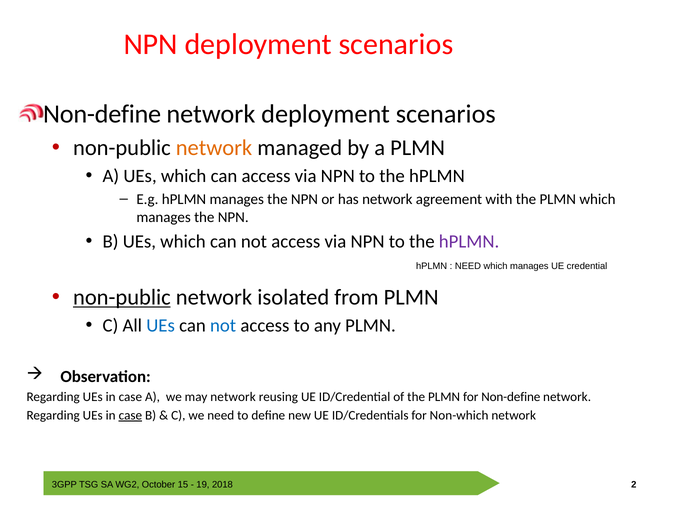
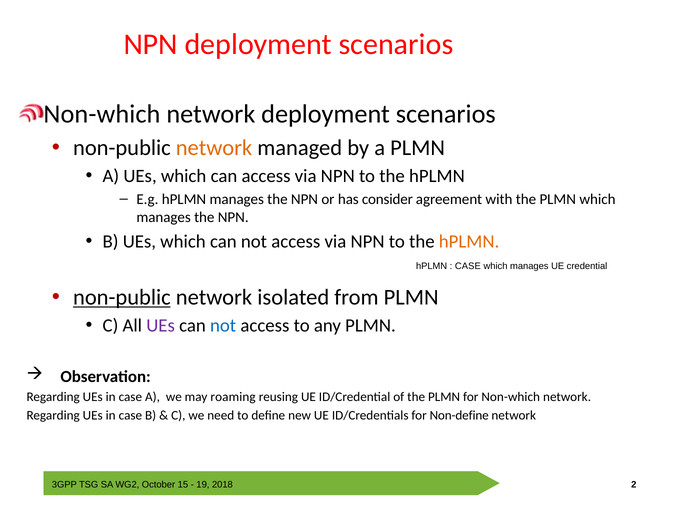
Non-define at (102, 114): Non-define -> Non-which
has network: network -> consider
hPLMN at (469, 241) colour: purple -> orange
NEED at (468, 266): NEED -> CASE
UEs at (161, 326) colour: blue -> purple
may network: network -> roaming
for Non-define: Non-define -> Non-which
case at (130, 415) underline: present -> none
Non-which: Non-which -> Non-define
